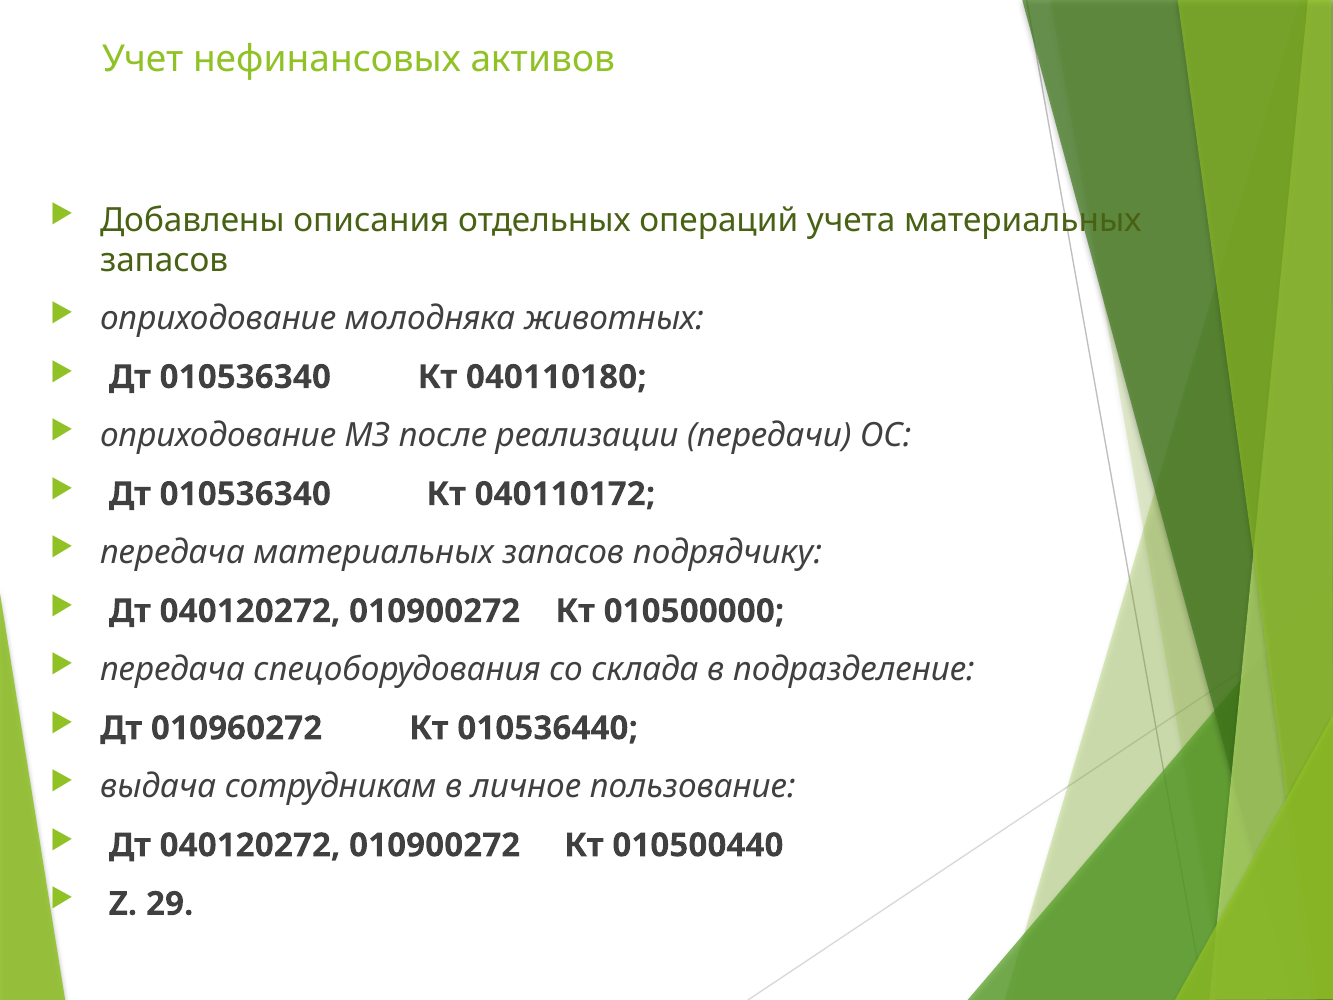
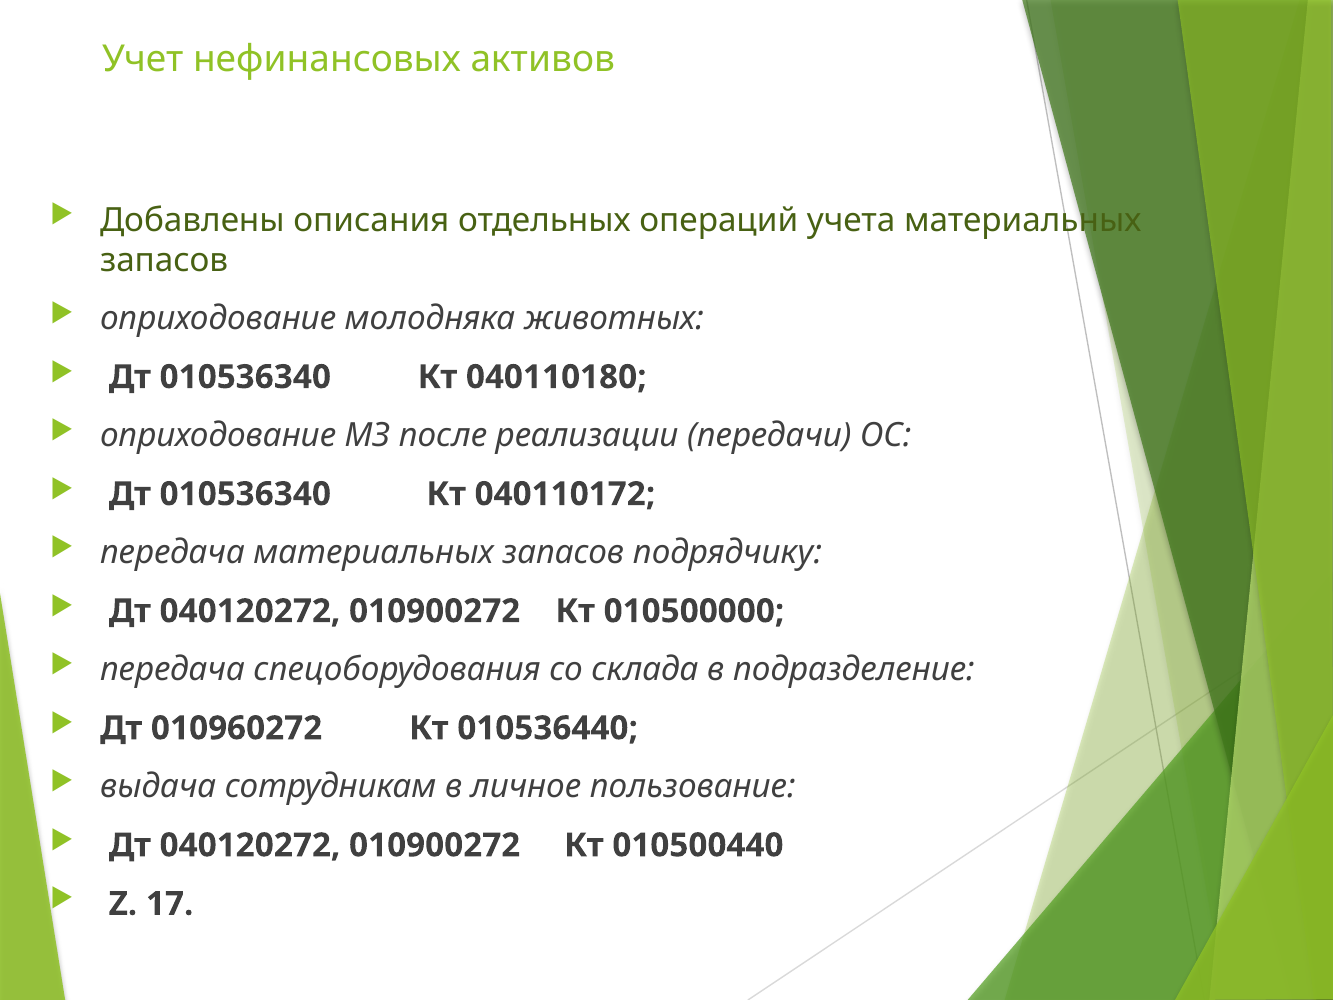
29: 29 -> 17
